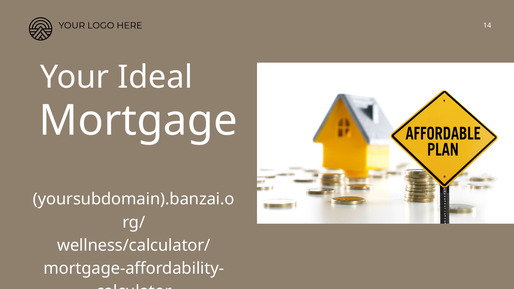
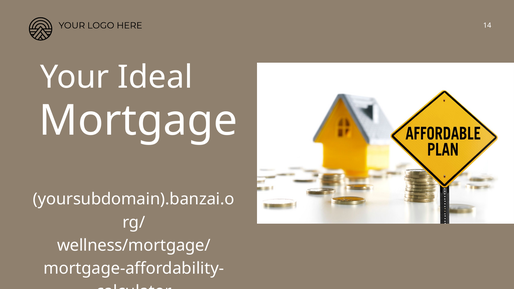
wellness/calculator/: wellness/calculator/ -> wellness/mortgage/
